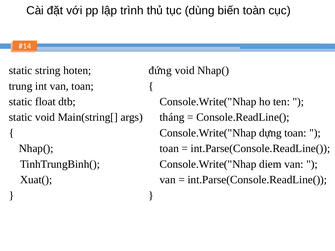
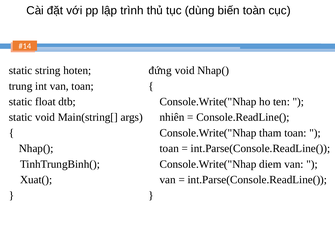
tháng: tháng -> nhiên
dựng: dựng -> tham
